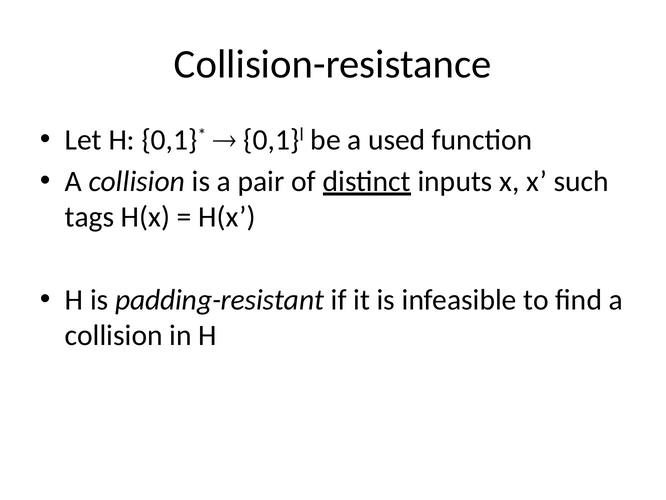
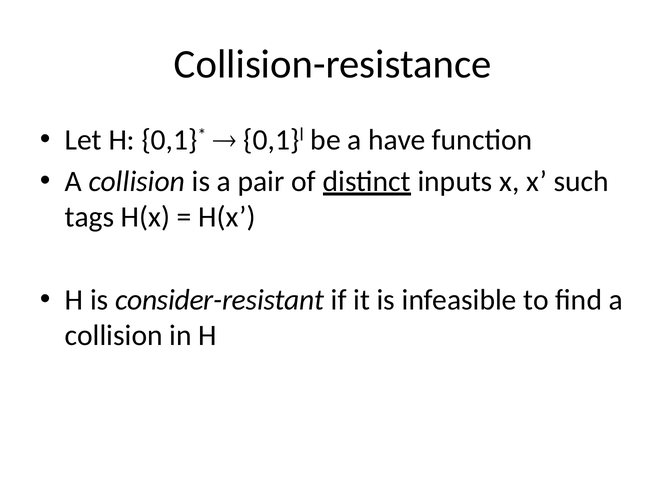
used: used -> have
padding-resistant: padding-resistant -> consider-resistant
